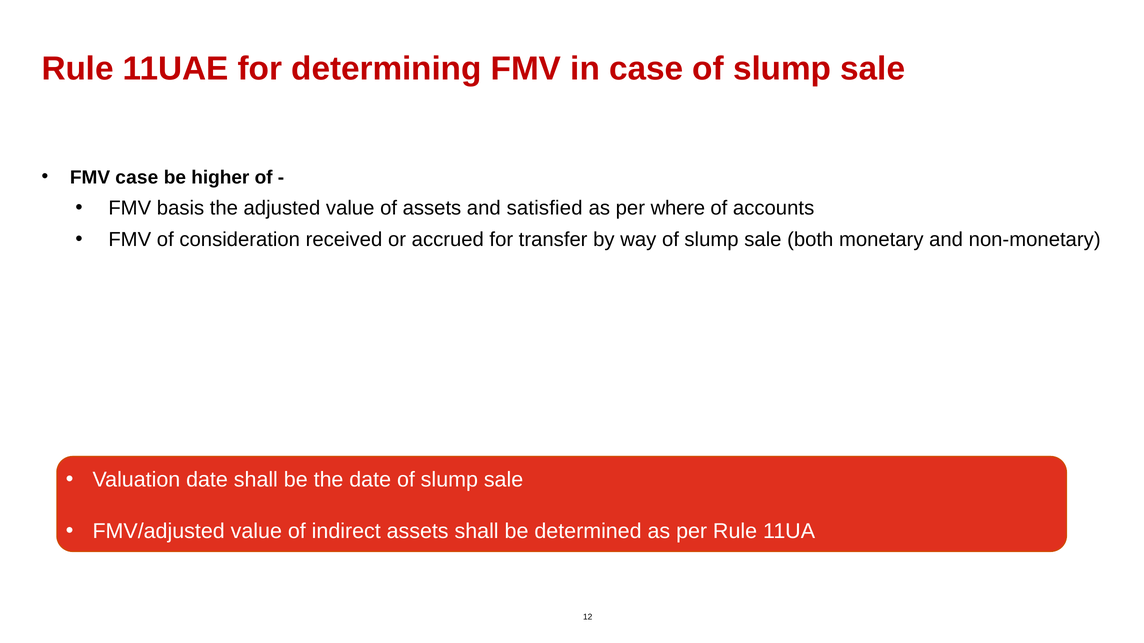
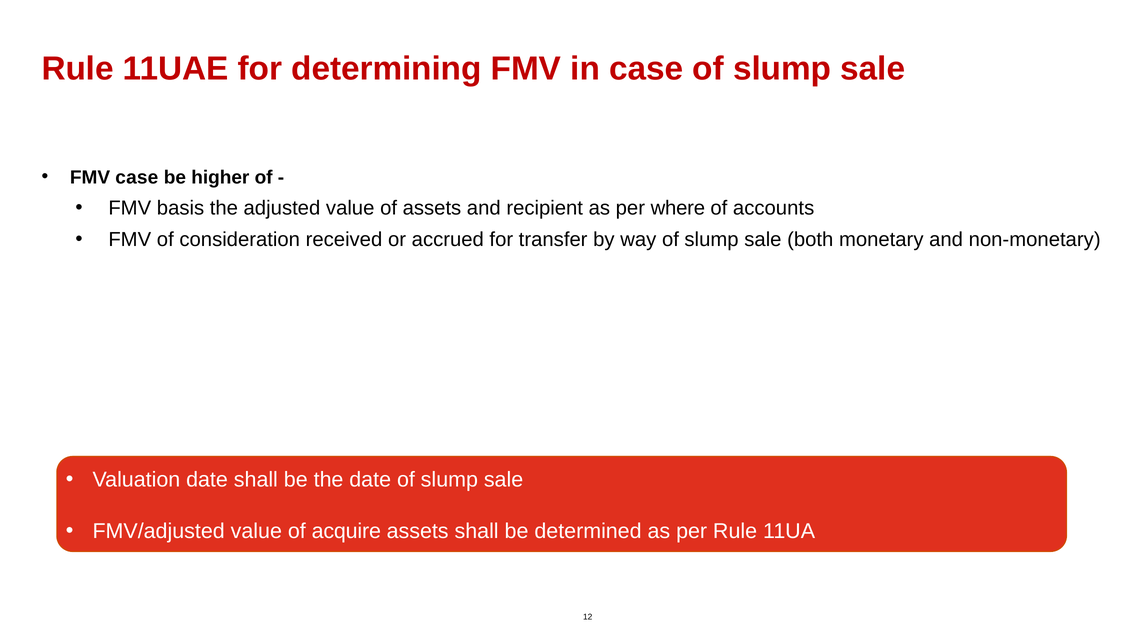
satisfied: satisfied -> recipient
indirect: indirect -> acquire
